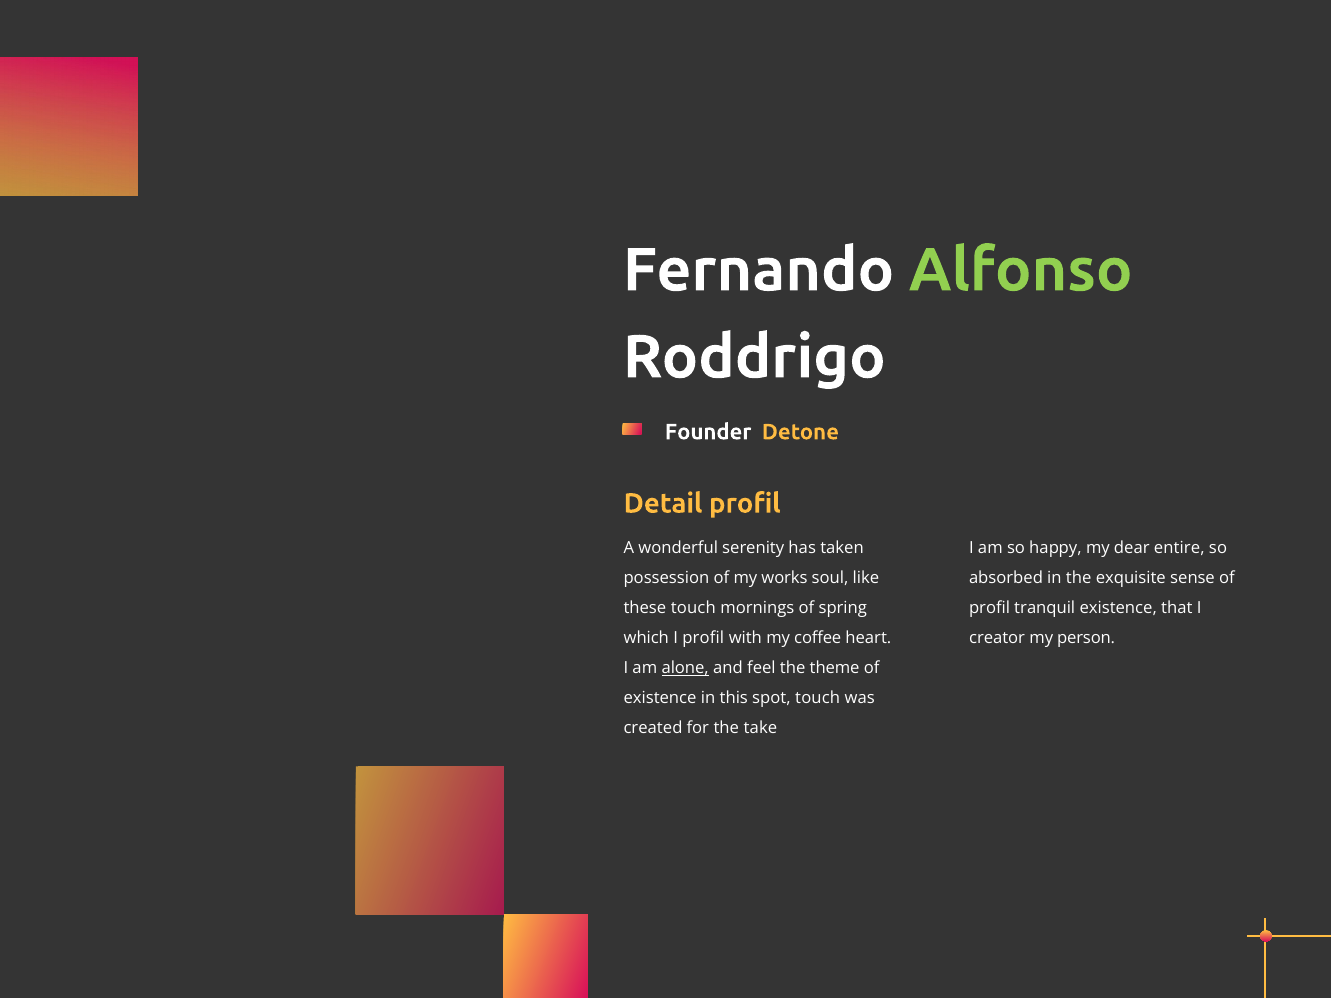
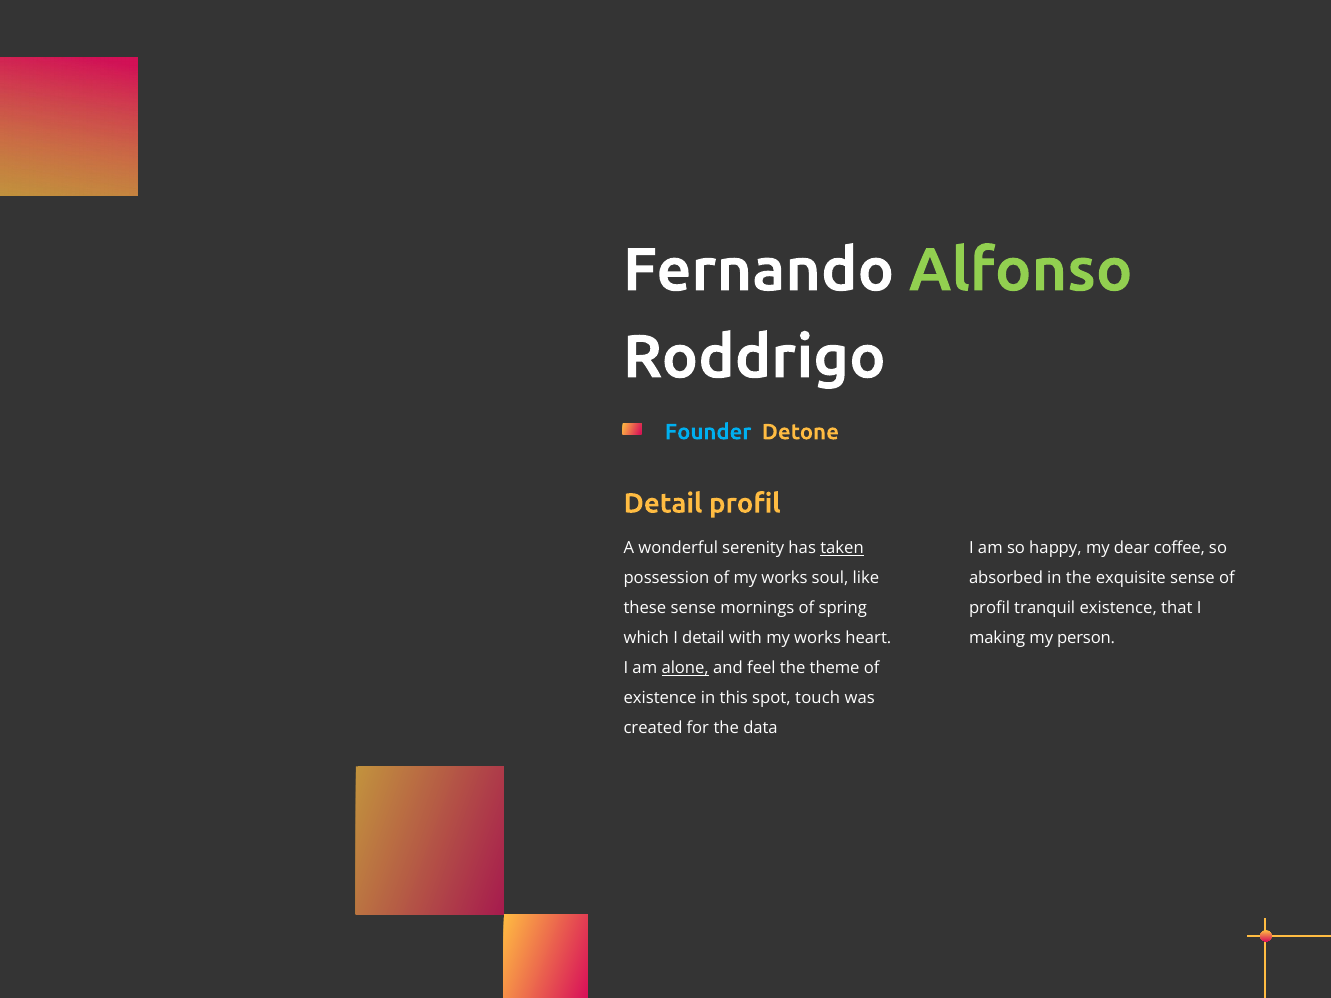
Founder colour: white -> light blue
taken underline: none -> present
entire: entire -> coffee
these touch: touch -> sense
I profil: profil -> detail
with my coffee: coffee -> works
creator: creator -> making
take: take -> data
